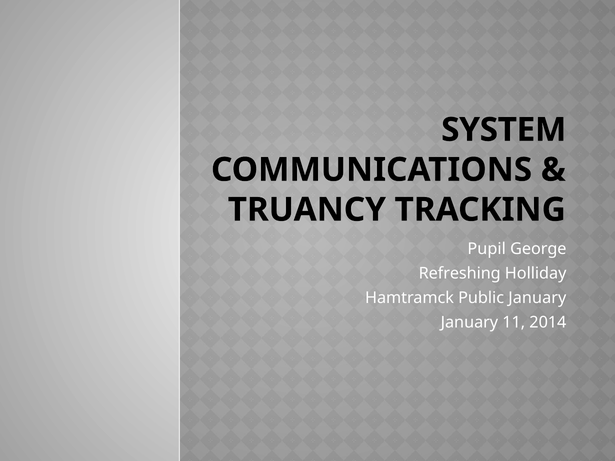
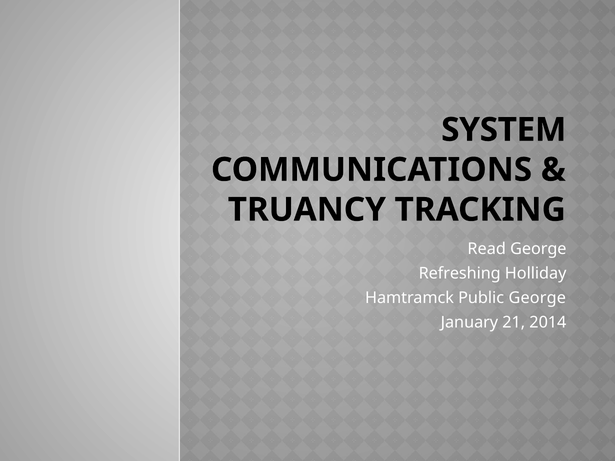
Pupil: Pupil -> Read
Public January: January -> George
11: 11 -> 21
